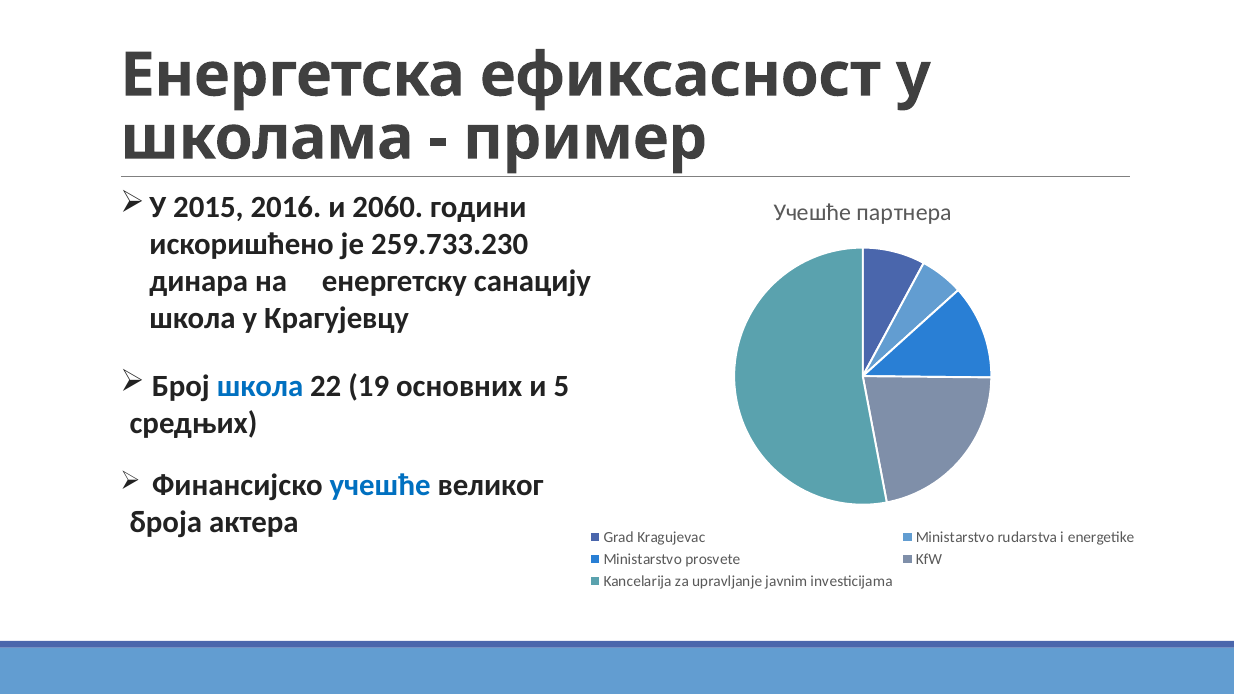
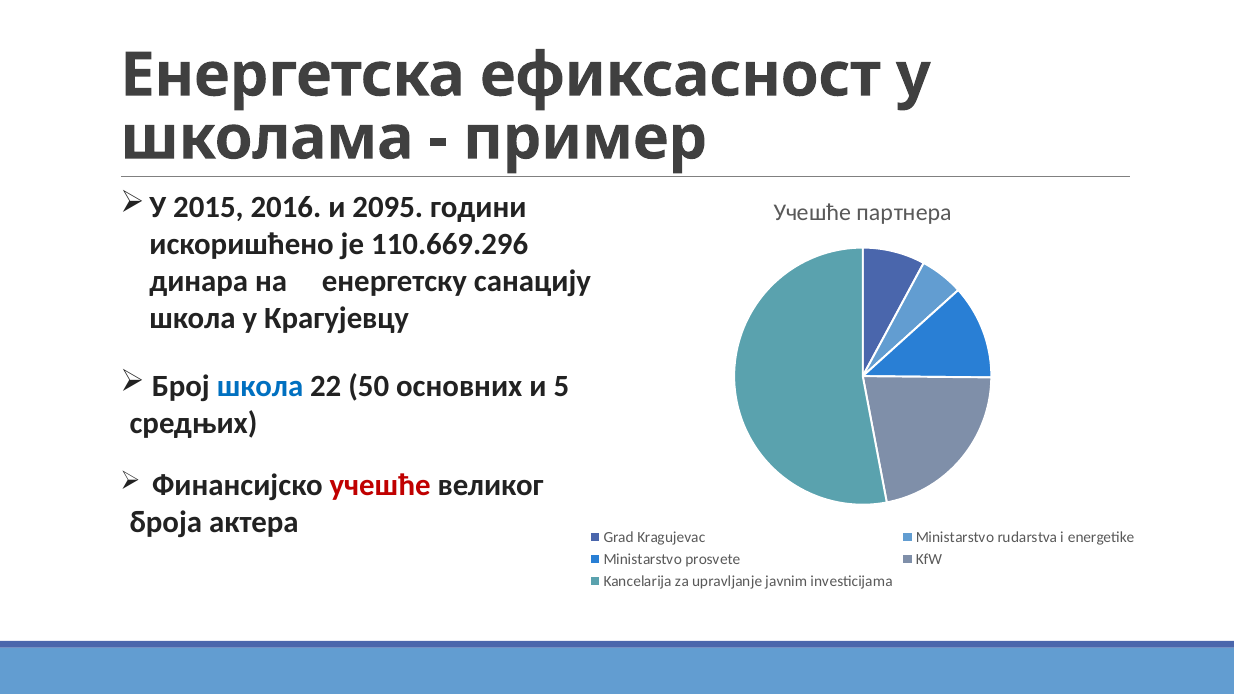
2060: 2060 -> 2095
259.733.230: 259.733.230 -> 110.669.296
19: 19 -> 50
учешће at (380, 485) colour: blue -> red
